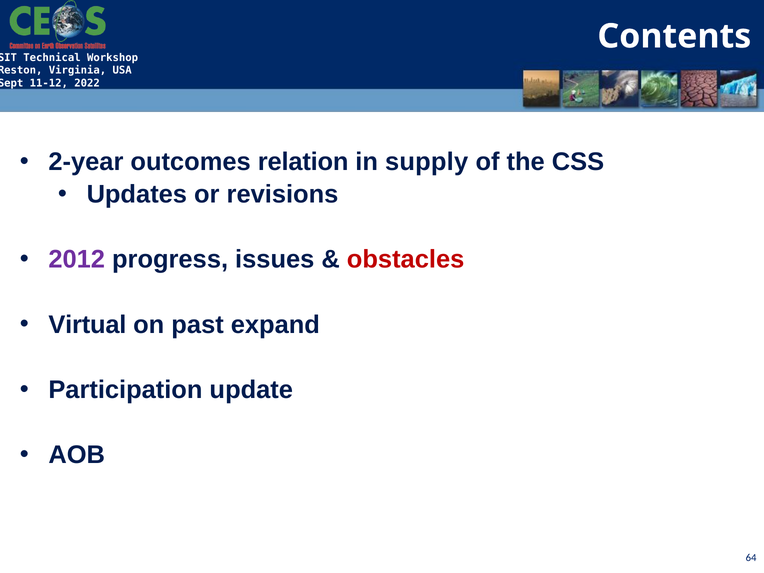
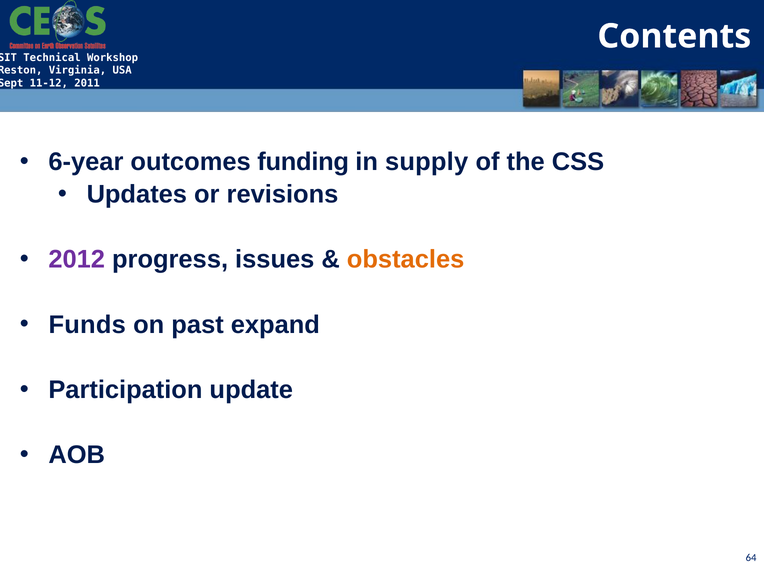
2022: 2022 -> 2011
2-year: 2-year -> 6-year
relation: relation -> funding
obstacles colour: red -> orange
Virtual: Virtual -> Funds
